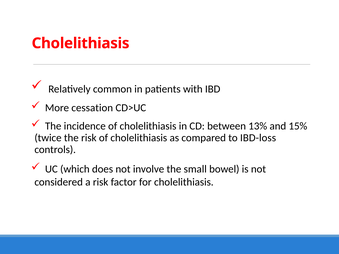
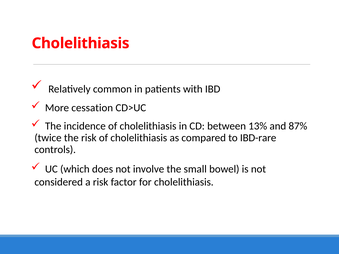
15%: 15% -> 87%
IBD-loss: IBD-loss -> IBD-rare
